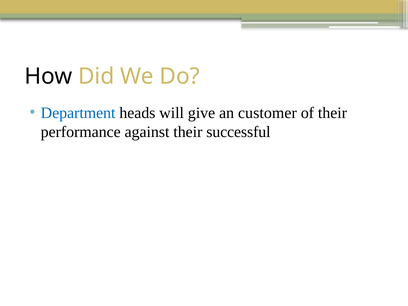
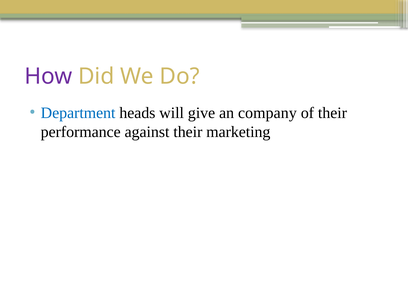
How colour: black -> purple
customer: customer -> company
successful: successful -> marketing
